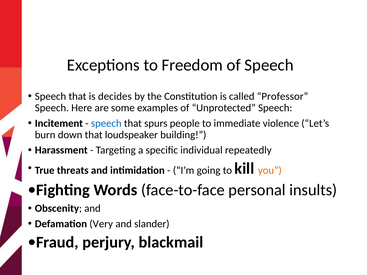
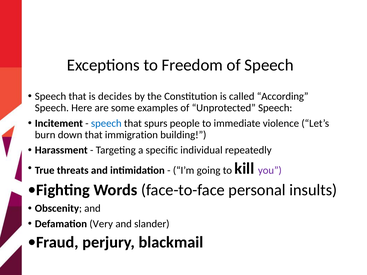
Professor: Professor -> According
loudspeaker: loudspeaker -> immigration
you colour: orange -> purple
